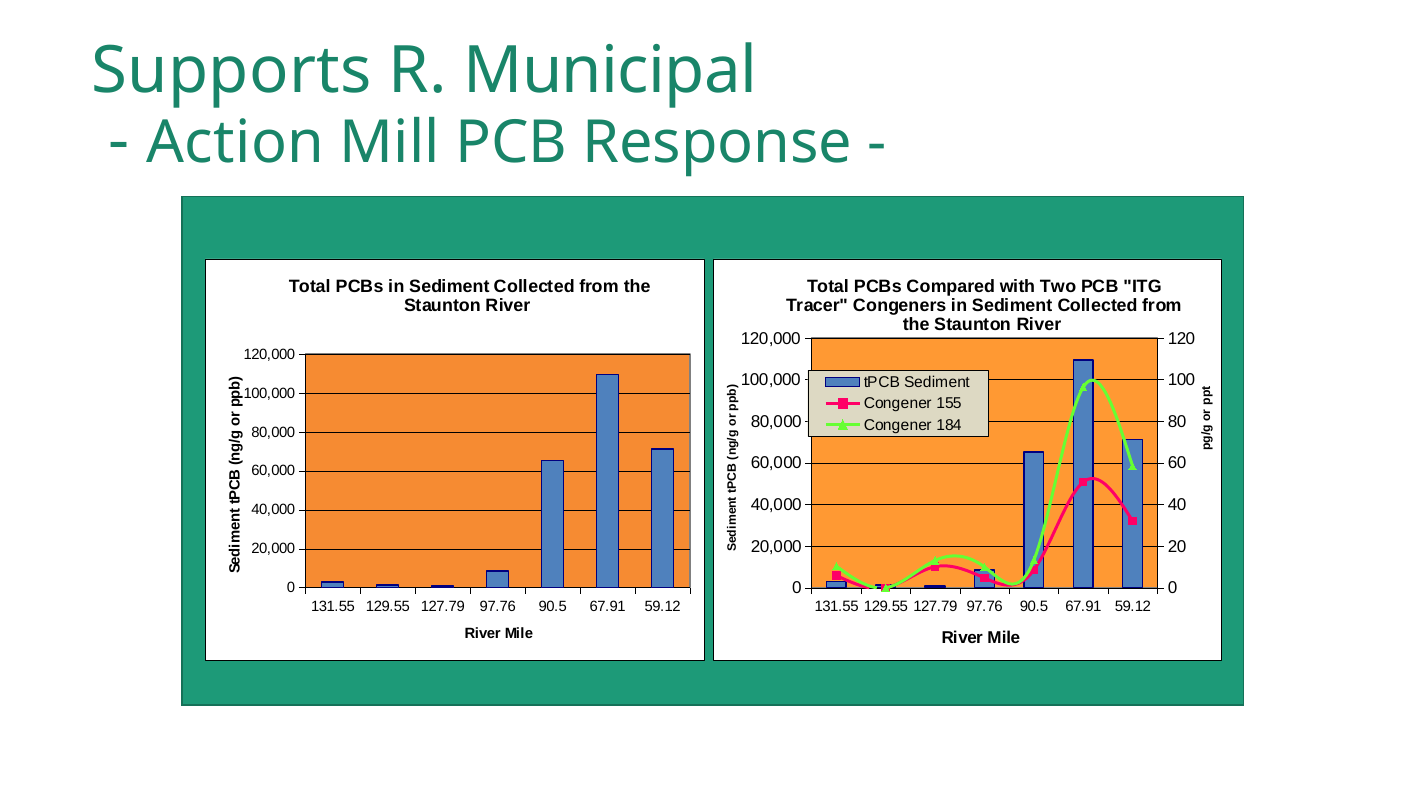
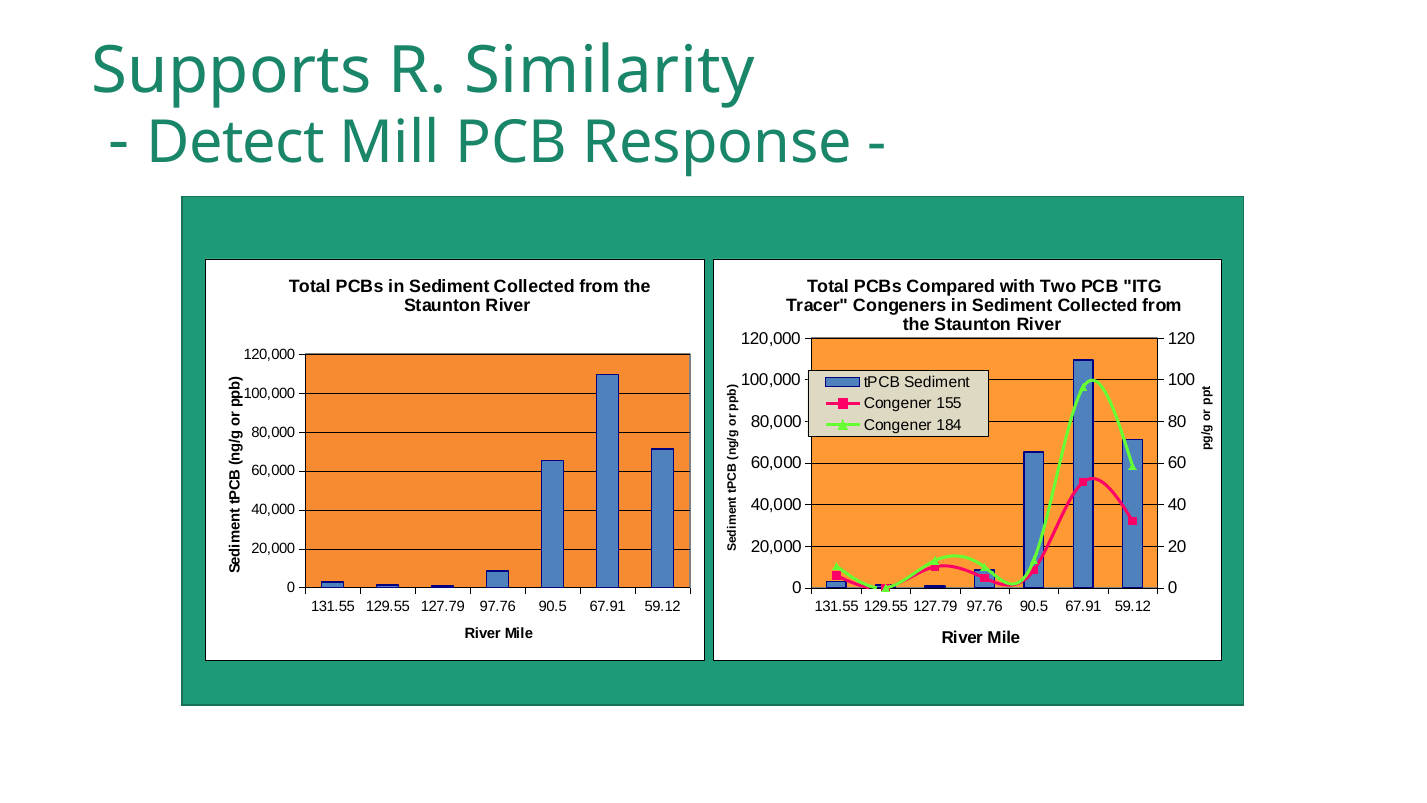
Municipal: Municipal -> Similarity
Action: Action -> Detect
